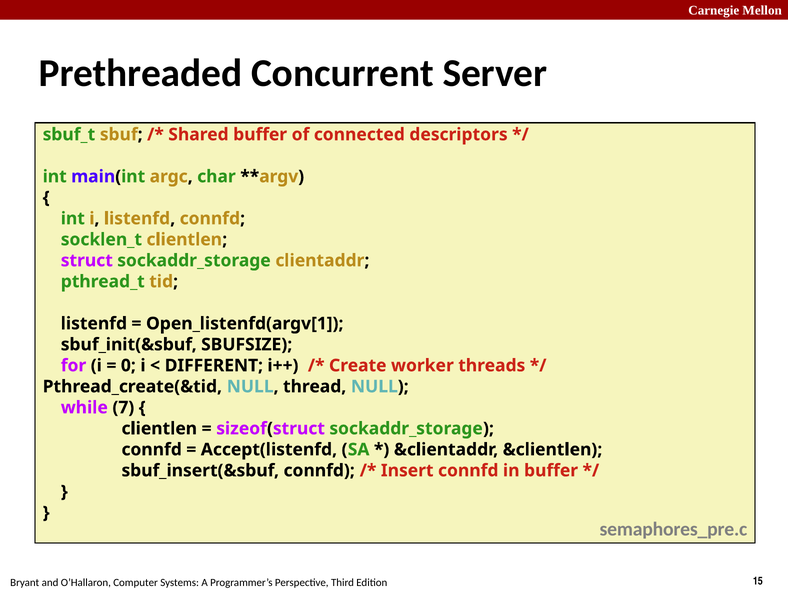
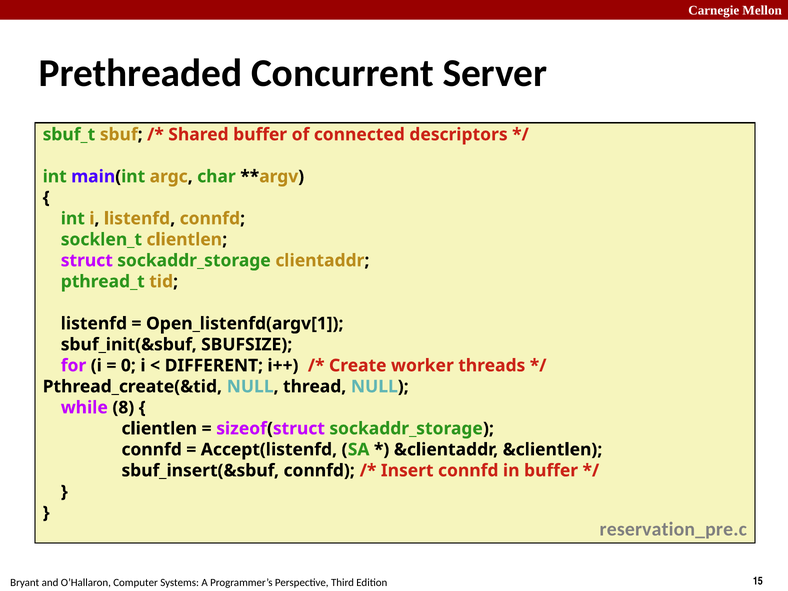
7: 7 -> 8
semaphores_pre.c: semaphores_pre.c -> reservation_pre.c
